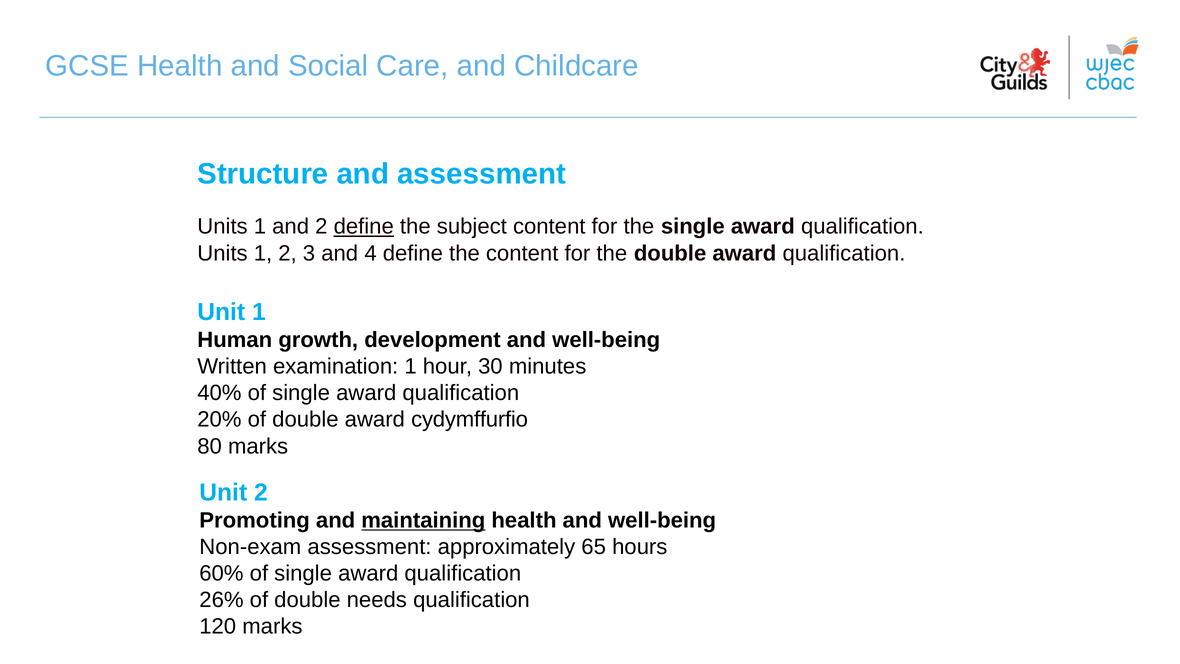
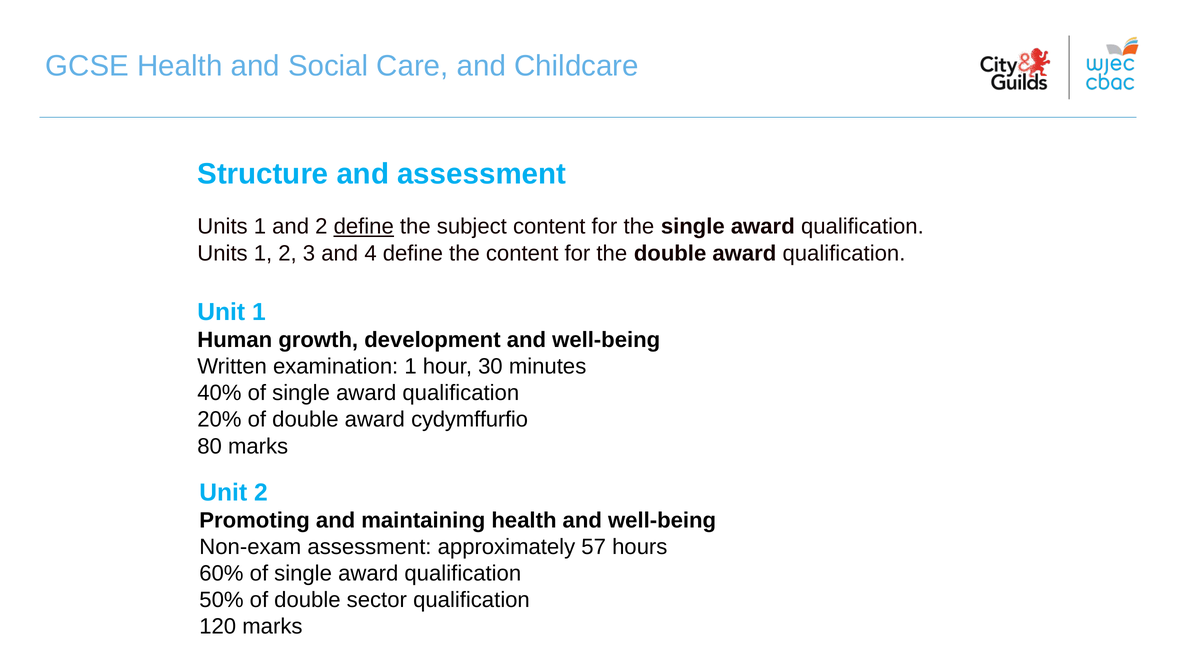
maintaining underline: present -> none
65: 65 -> 57
26%: 26% -> 50%
needs: needs -> sector
